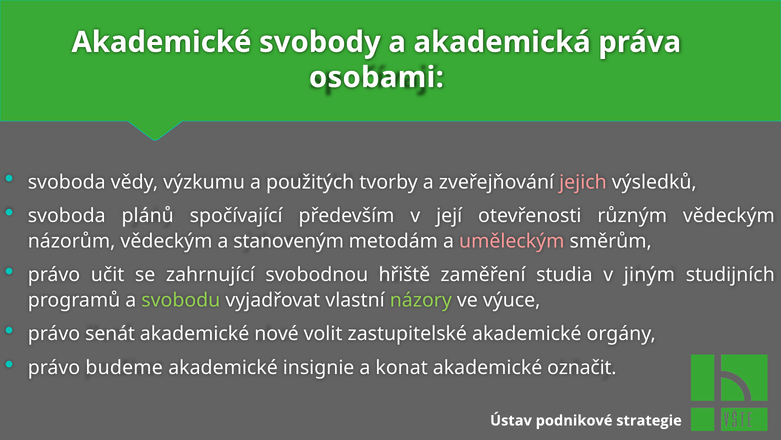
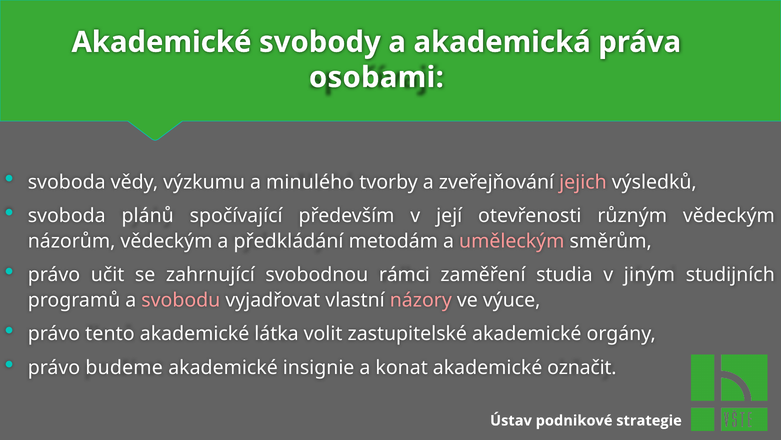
použitých: použitých -> minulého
stanoveným: stanoveným -> předkládání
hřiště: hřiště -> rámci
svobodu colour: light green -> pink
názory colour: light green -> pink
senát: senát -> tento
nové: nové -> látka
